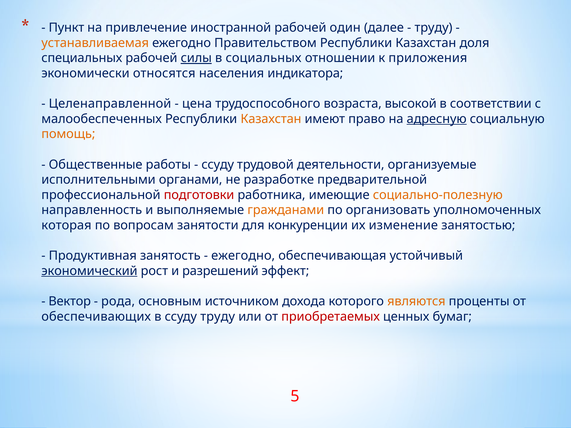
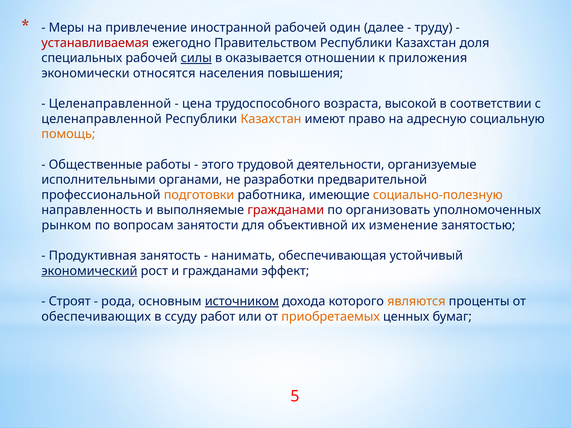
Пункт: Пункт -> Меры
устанавливаемая colour: orange -> red
социальных: социальных -> оказывается
индикатора: индикатора -> повышения
малообеспеченных at (102, 119): малообеспеченных -> целенаправленной
адресную underline: present -> none
ссуду at (218, 165): ссуду -> этого
разработке: разработке -> разработки
подготовки colour: red -> orange
гражданами at (286, 210) colour: orange -> red
которая: которая -> рынком
конкуренции: конкуренции -> объективной
ежегодно at (243, 256): ежегодно -> нанимать
и разрешений: разрешений -> гражданами
Вектор: Вектор -> Строят
источником underline: none -> present
ссуду труду: труду -> работ
приобретаемых colour: red -> orange
